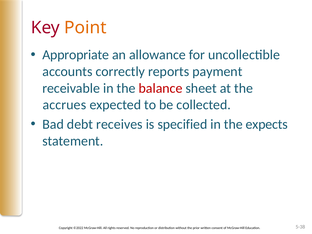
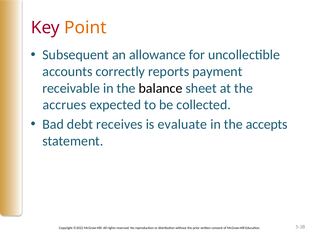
Appropriate: Appropriate -> Subsequent
balance colour: red -> black
specified: specified -> evaluate
expects: expects -> accepts
